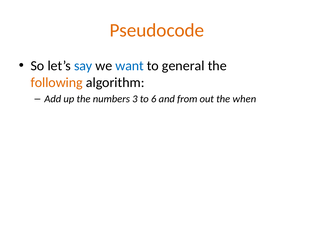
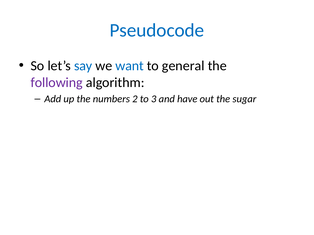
Pseudocode colour: orange -> blue
following colour: orange -> purple
3: 3 -> 2
6: 6 -> 3
from: from -> have
when: when -> sugar
